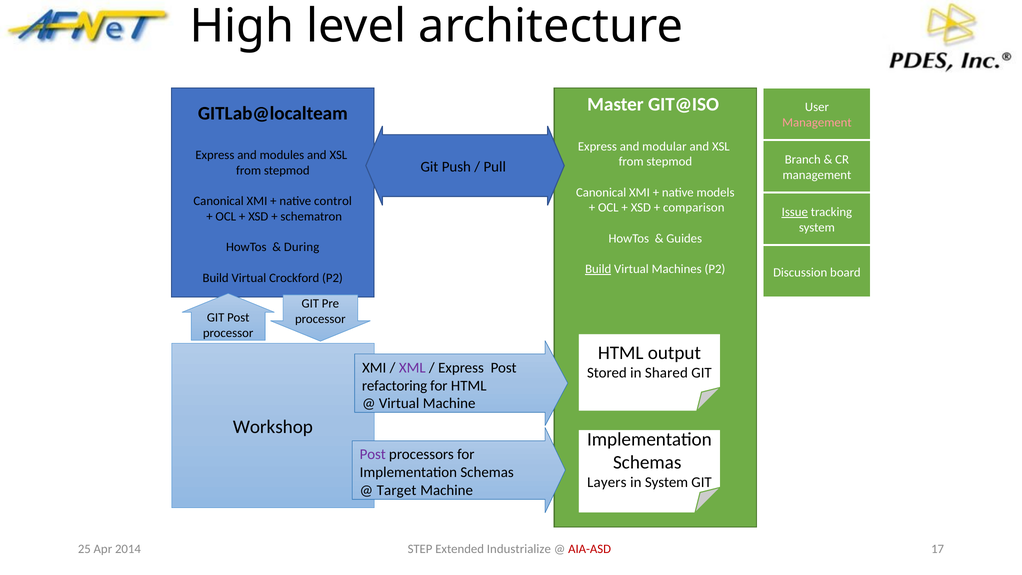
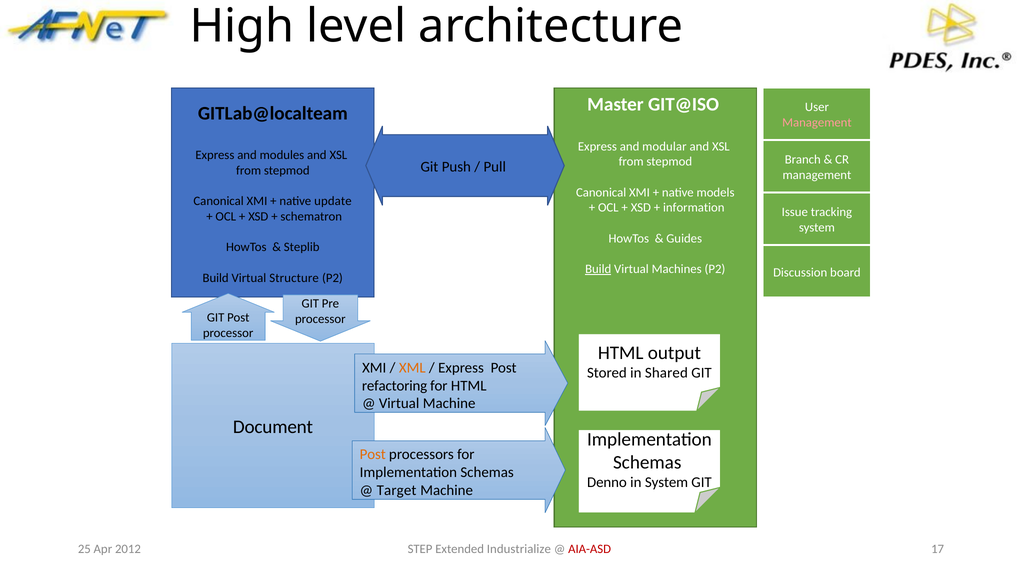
control: control -> update
comparison: comparison -> information
Issue underline: present -> none
During: During -> Steplib
Crockford: Crockford -> Structure
XML colour: purple -> orange
Workshop: Workshop -> Document
Post at (373, 454) colour: purple -> orange
Layers: Layers -> Denno
2014: 2014 -> 2012
